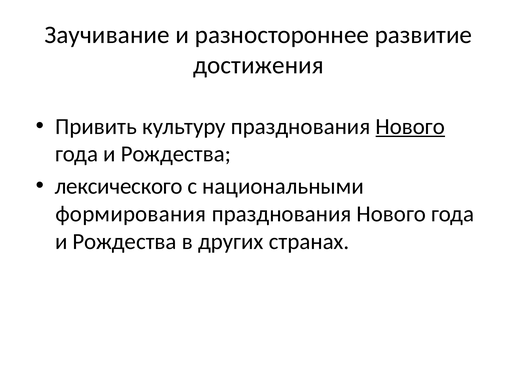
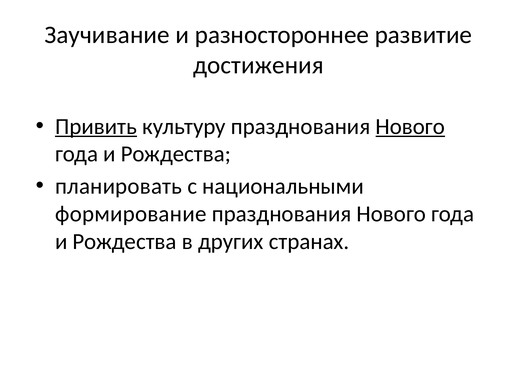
Привить underline: none -> present
лексического: лексического -> планировать
формирования: формирования -> формирование
